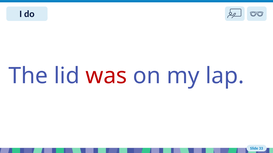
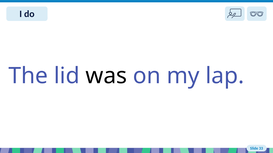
was colour: red -> black
